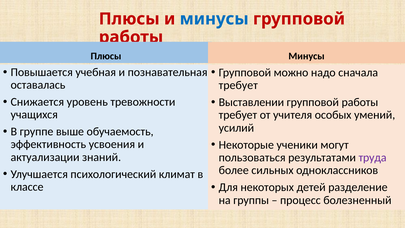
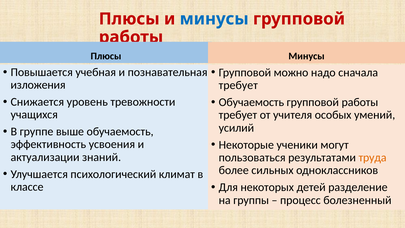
оставалась: оставалась -> изложения
Выставлении at (251, 102): Выставлении -> Обучаемость
труда colour: purple -> orange
